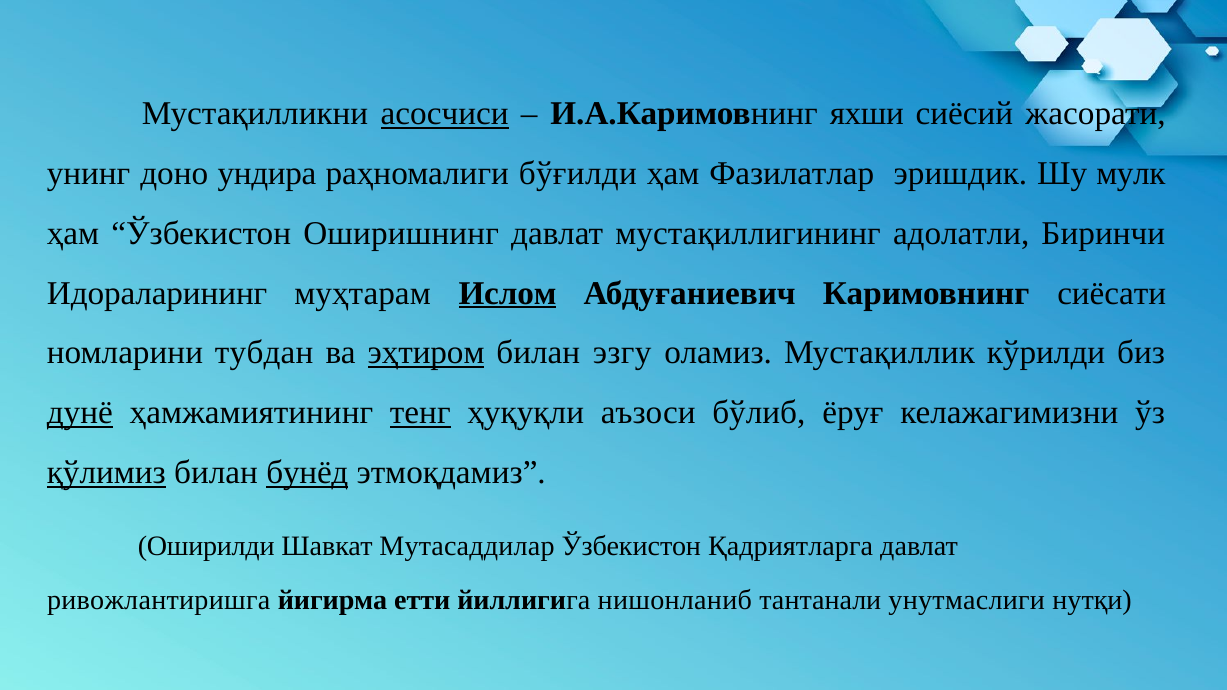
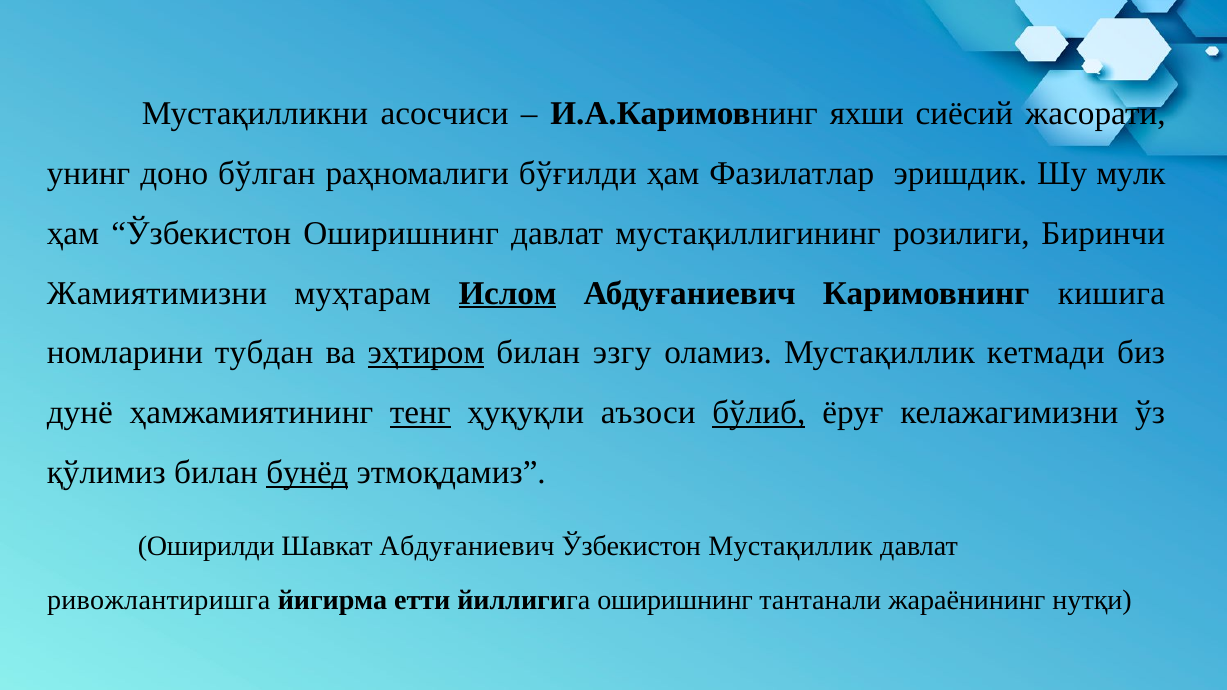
асосчиси underline: present -> none
ундира: ундира -> бўлган
адолатли: адолатли -> розилиги
Идораларининг: Идораларининг -> Жамиятимизни
сиёсати: сиёсати -> кишига
кўрилди: кўрилди -> кетмади
дунё underline: present -> none
бўлиб underline: none -> present
қўлимиз underline: present -> none
Шавкат Мутасаддилар: Мутасаддилар -> Абдуғаниевич
Ўзбекистон Қадриятларга: Қадриятларга -> Мустақиллик
йиллигига нишонланиб: нишонланиб -> оширишнинг
унутмаслиги: унутмаслиги -> жараёнининг
